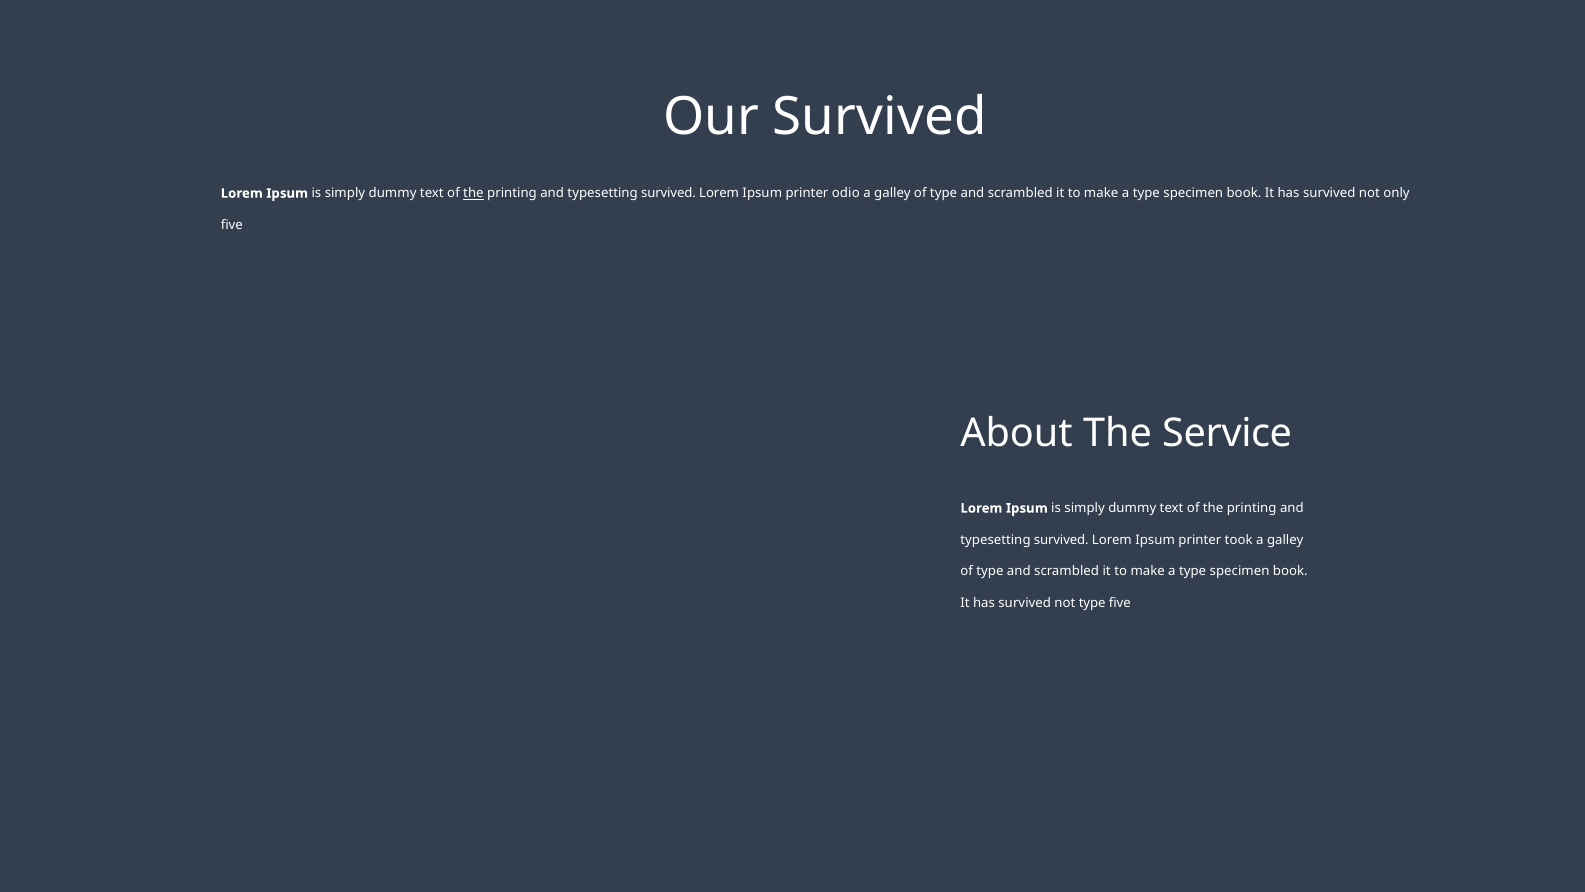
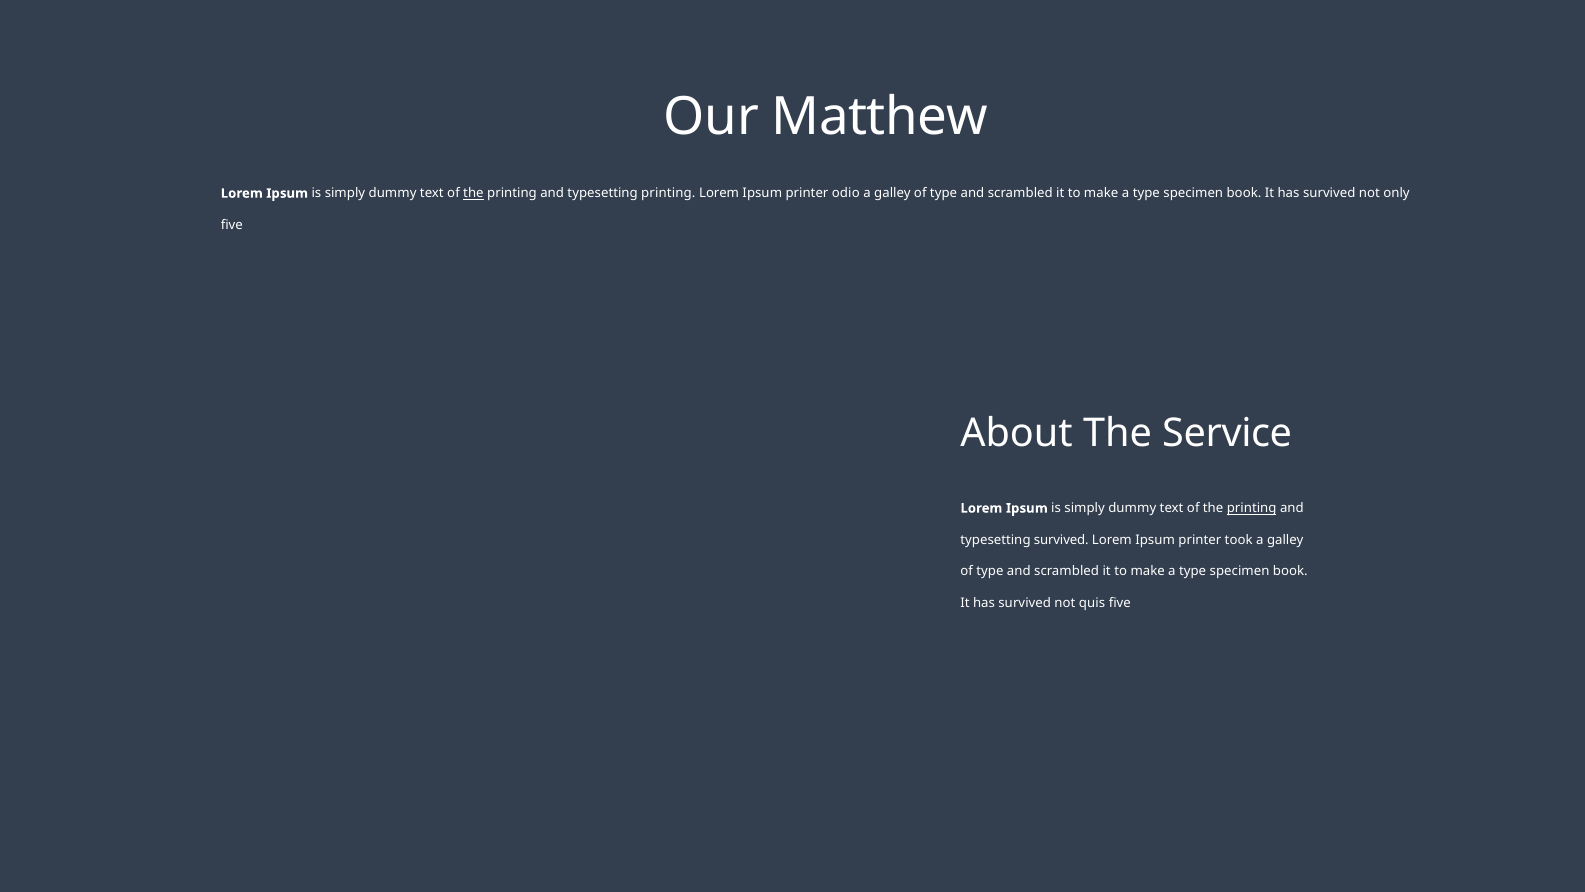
Our Survived: Survived -> Matthew
survived at (668, 193): survived -> printing
printing at (1252, 508) underline: none -> present
not type: type -> quis
